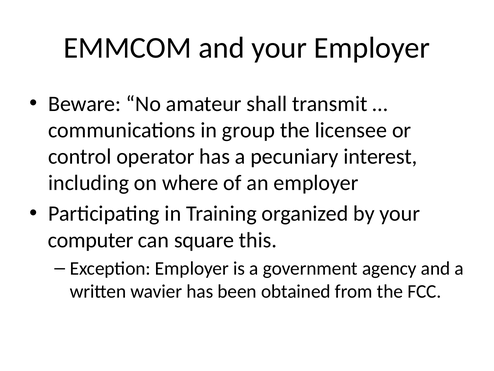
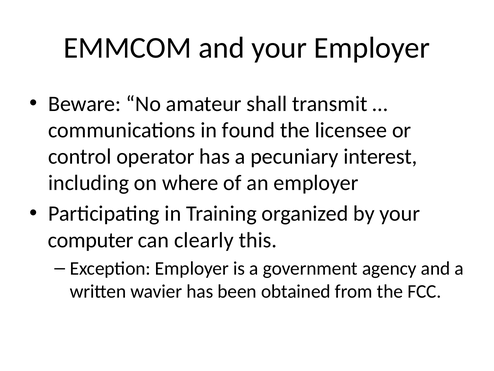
group: group -> found
square: square -> clearly
